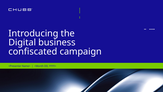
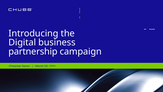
confiscated: confiscated -> partnership
